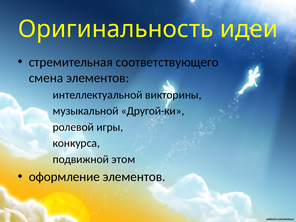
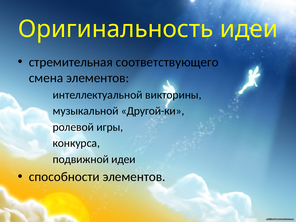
подвижной этом: этом -> идеи
оформление: оформление -> способности
